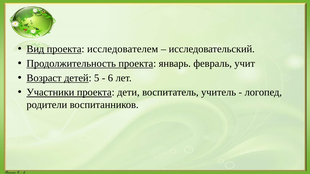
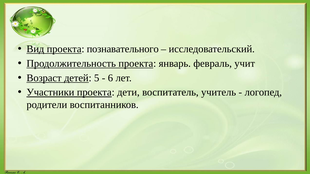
исследователем: исследователем -> познавательного
